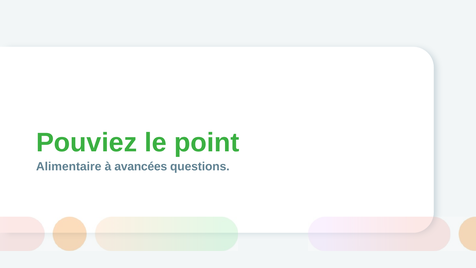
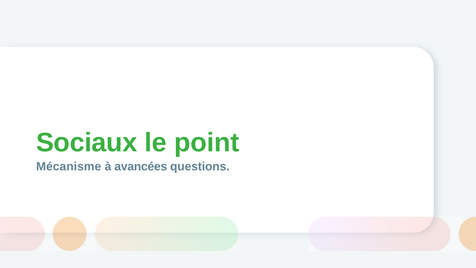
Pouviez: Pouviez -> Sociaux
Alimentaire: Alimentaire -> Mécanisme
